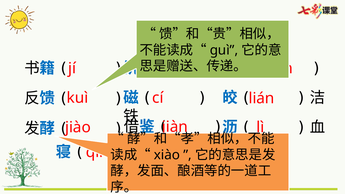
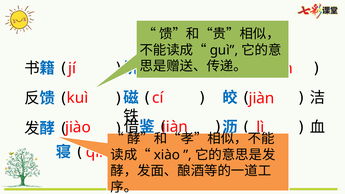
cí lián: lián -> jiàn
